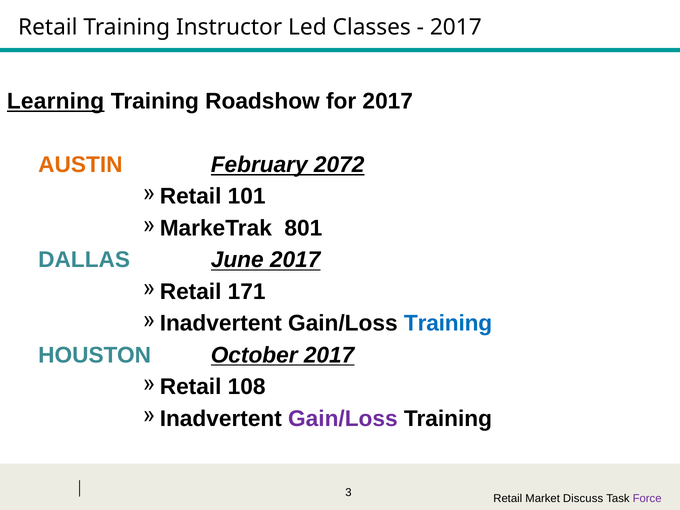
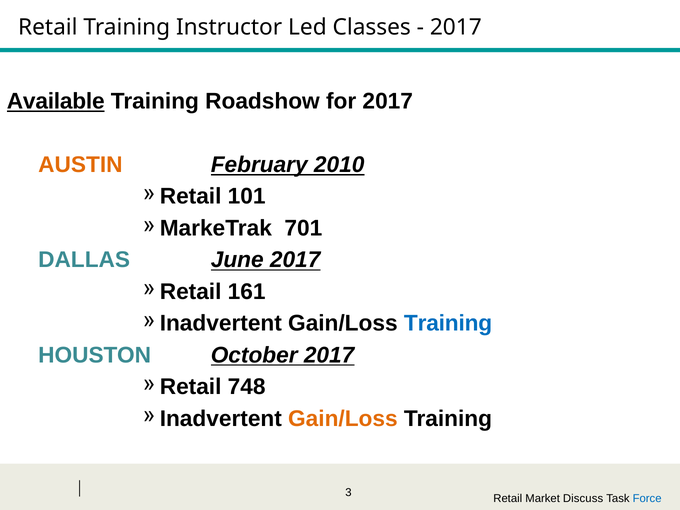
Learning: Learning -> Available
2072: 2072 -> 2010
801: 801 -> 701
171: 171 -> 161
108: 108 -> 748
Gain/Loss at (343, 419) colour: purple -> orange
Force colour: purple -> blue
